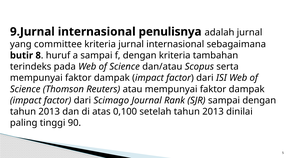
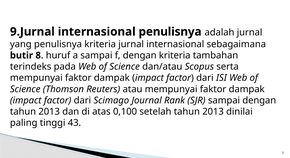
yang committee: committee -> penulisnya
90: 90 -> 43
